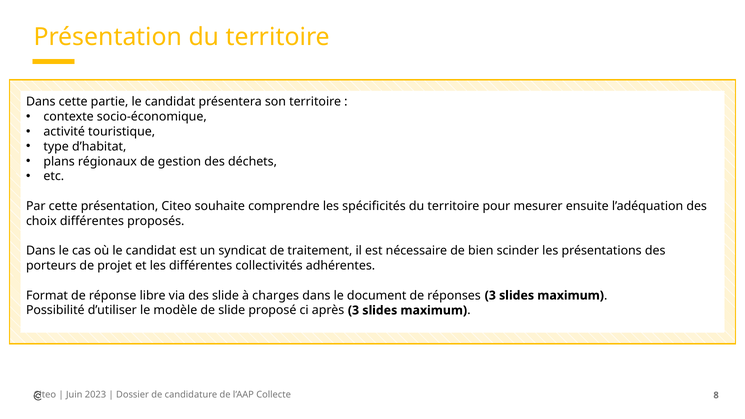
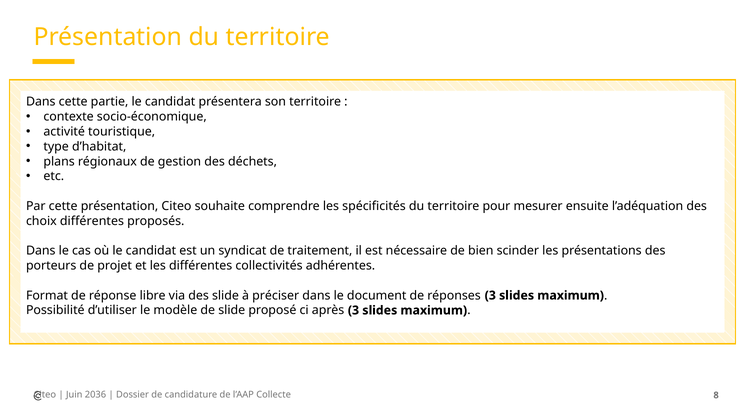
charges: charges -> préciser
2023: 2023 -> 2036
